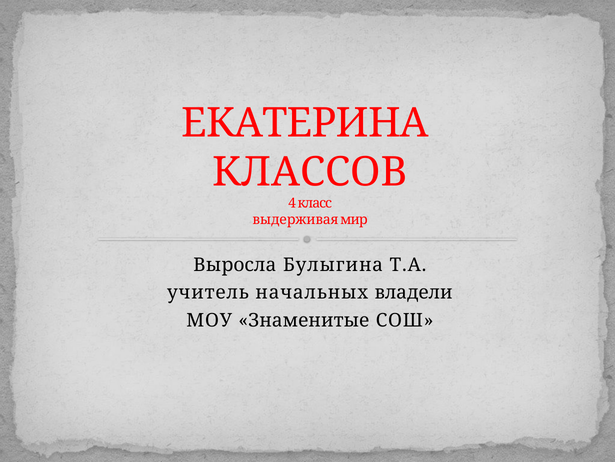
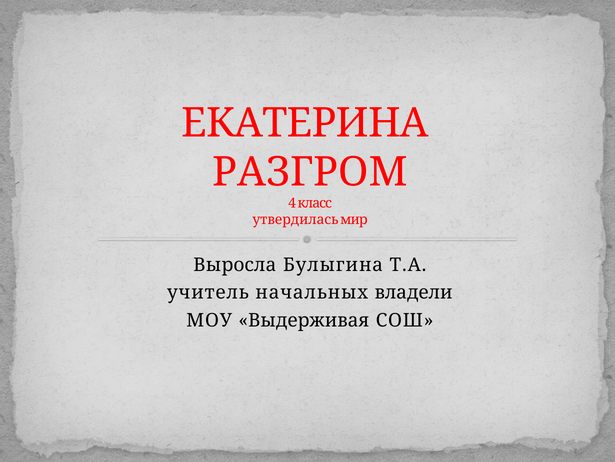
КЛАССОВ: КЛАССОВ -> РАЗГРОМ
выдерживая: выдерживая -> утвердилась
Знаменитые: Знаменитые -> Выдерживая
